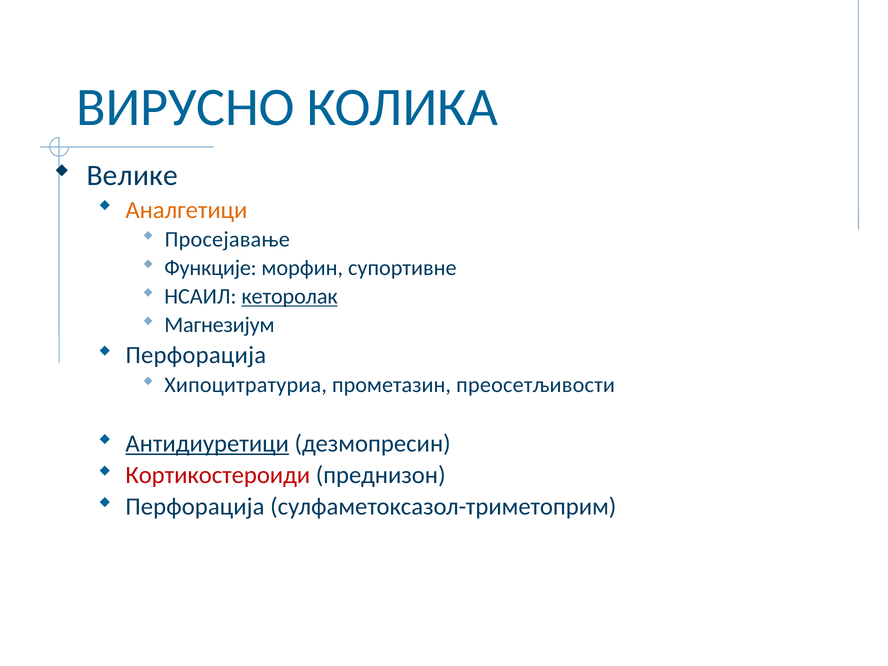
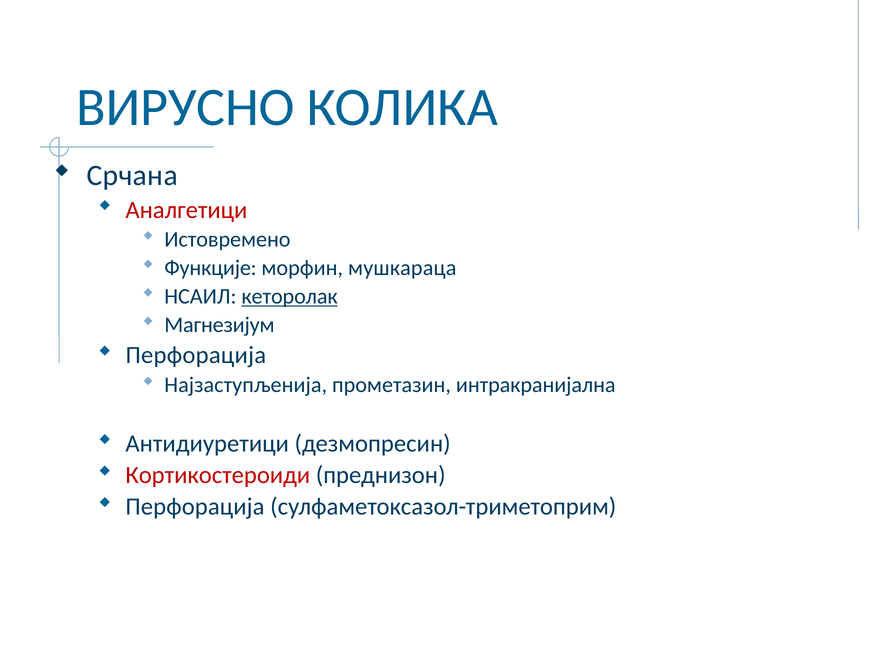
Велике: Велике -> Срчана
Аналгетици colour: orange -> red
Просејавање: Просејавање -> Истовремено
супортивне: супортивне -> мушкараца
Хипоцитратуриа: Хипоцитратуриа -> Најзаступљенија
преосетљивости: преосетљивости -> интракранијална
Антидиуретици underline: present -> none
